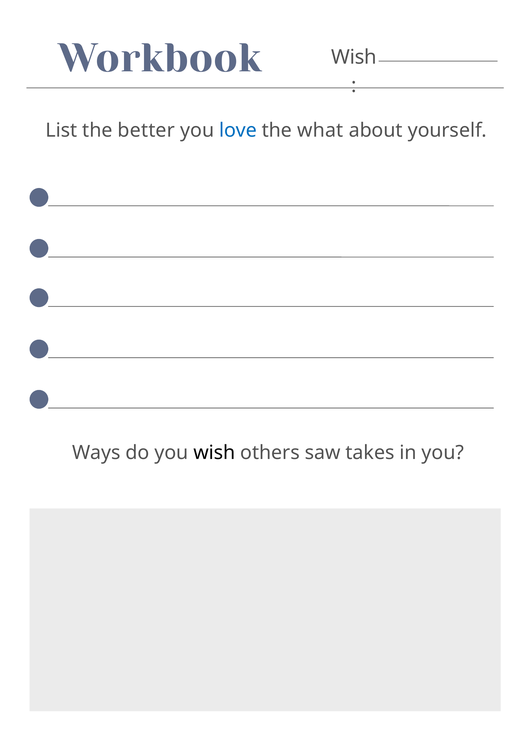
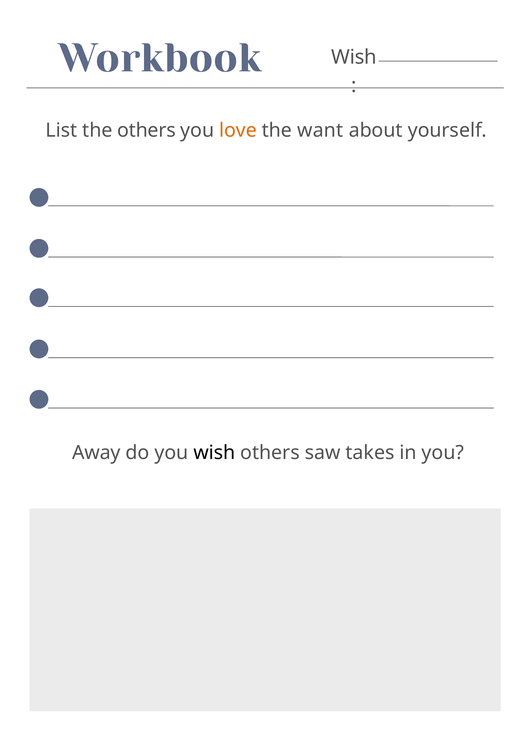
the better: better -> others
love colour: blue -> orange
what: what -> want
Ways: Ways -> Away
